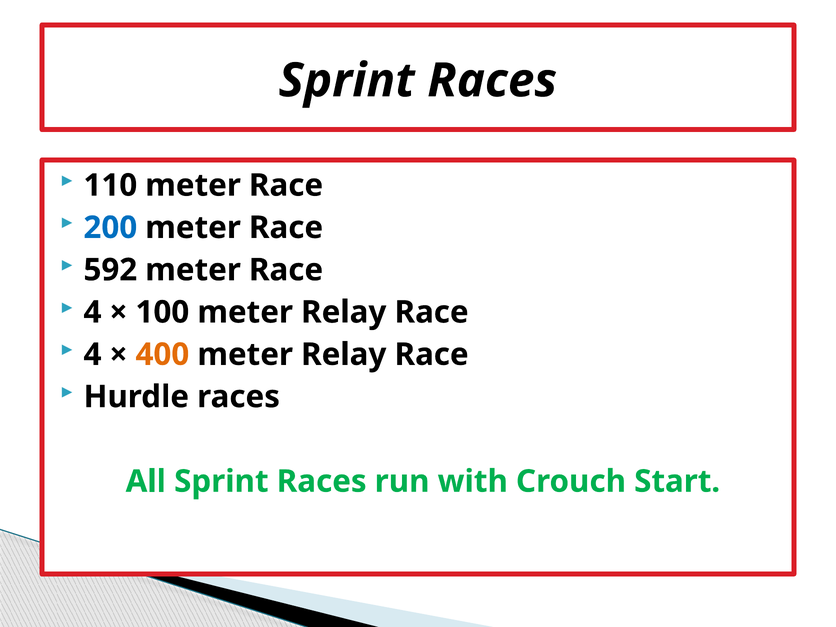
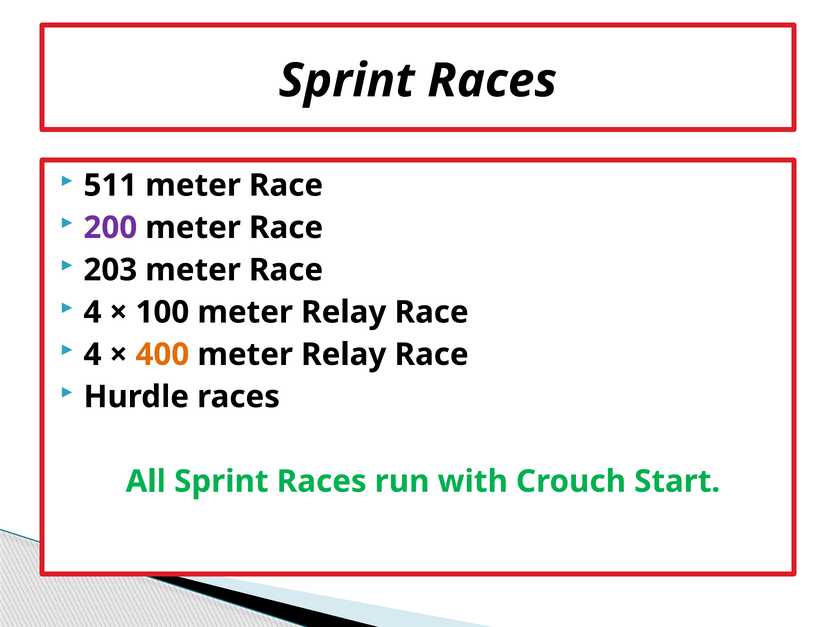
110: 110 -> 511
200 colour: blue -> purple
592: 592 -> 203
